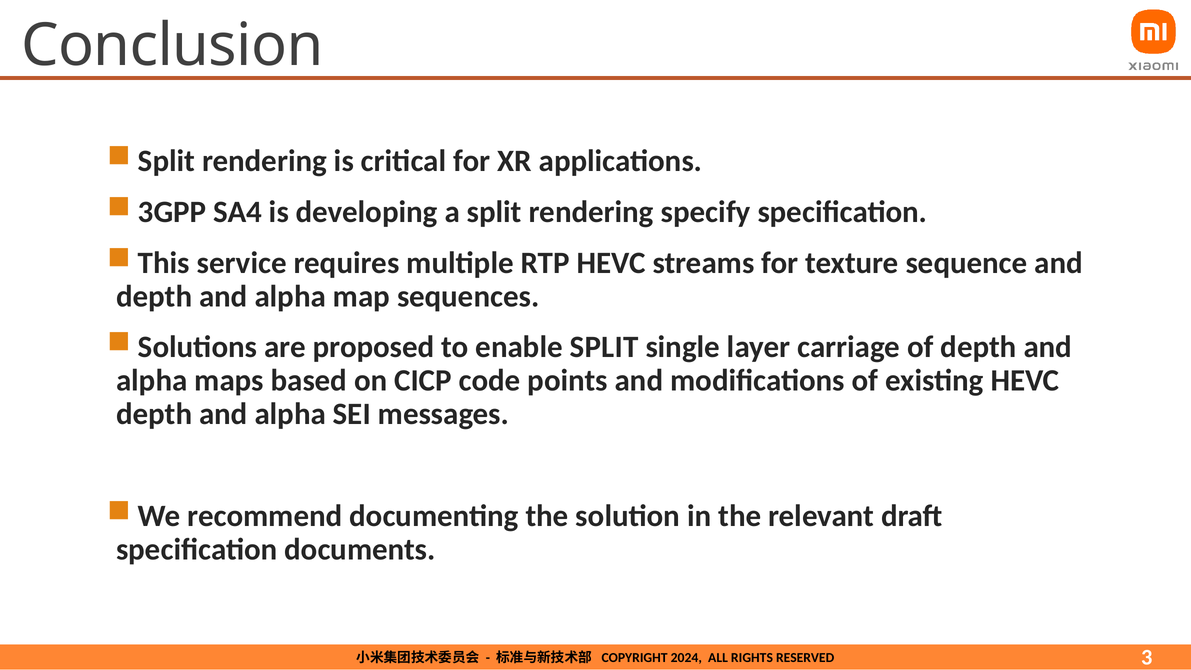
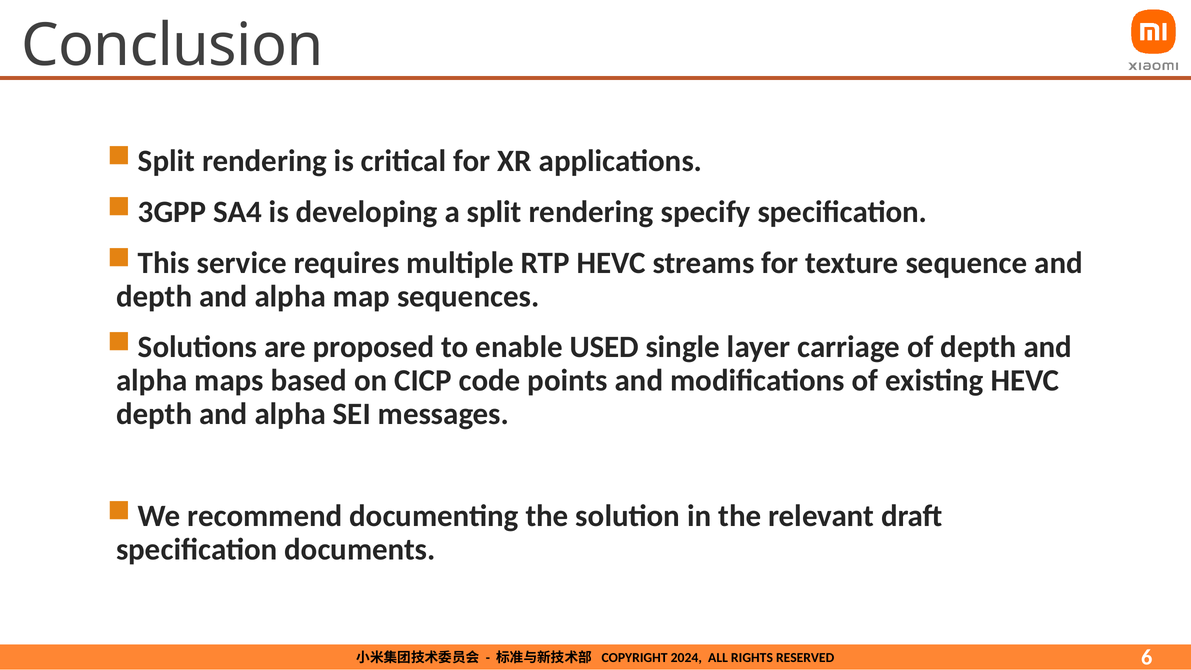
enable SPLIT: SPLIT -> USED
3: 3 -> 6
